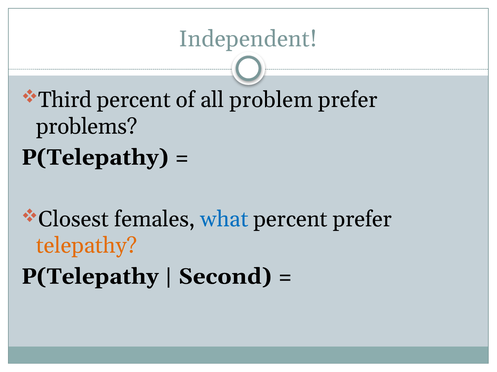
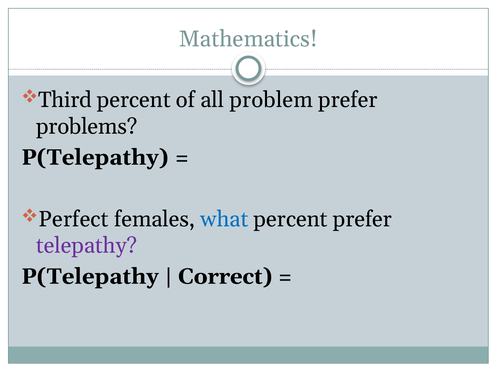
Independent: Independent -> Mathematics
Closest: Closest -> Perfect
telepathy colour: orange -> purple
Second: Second -> Correct
